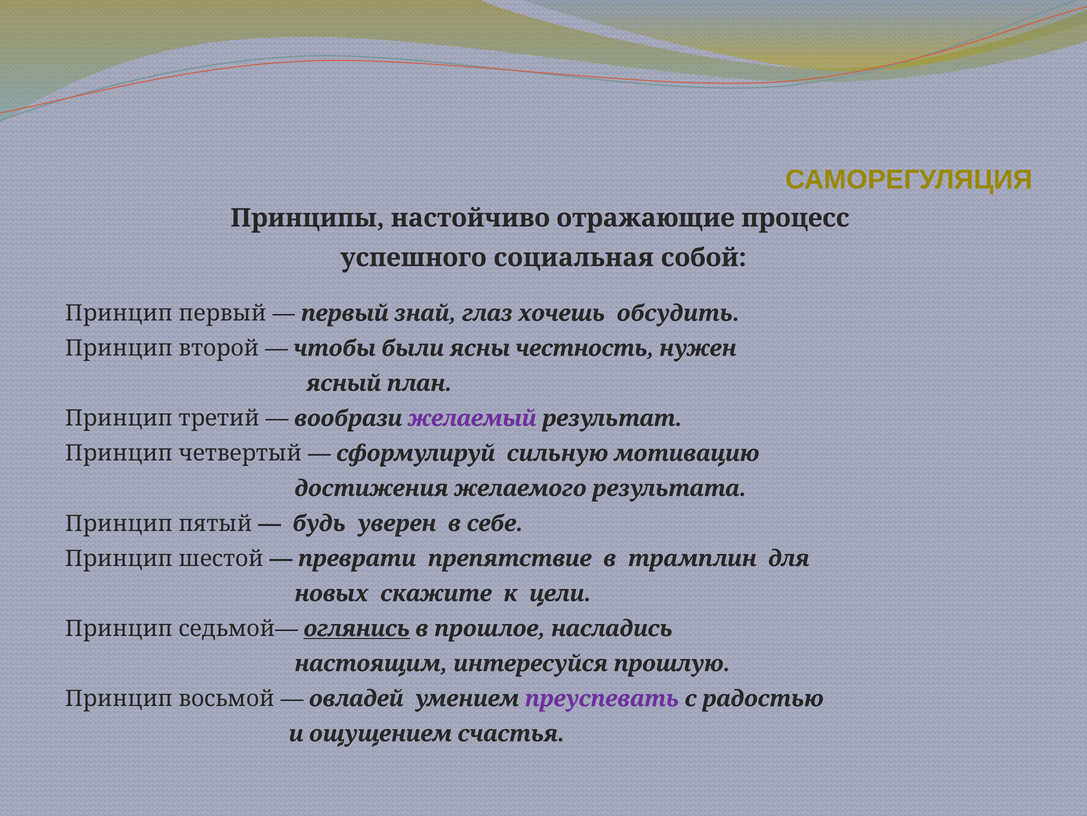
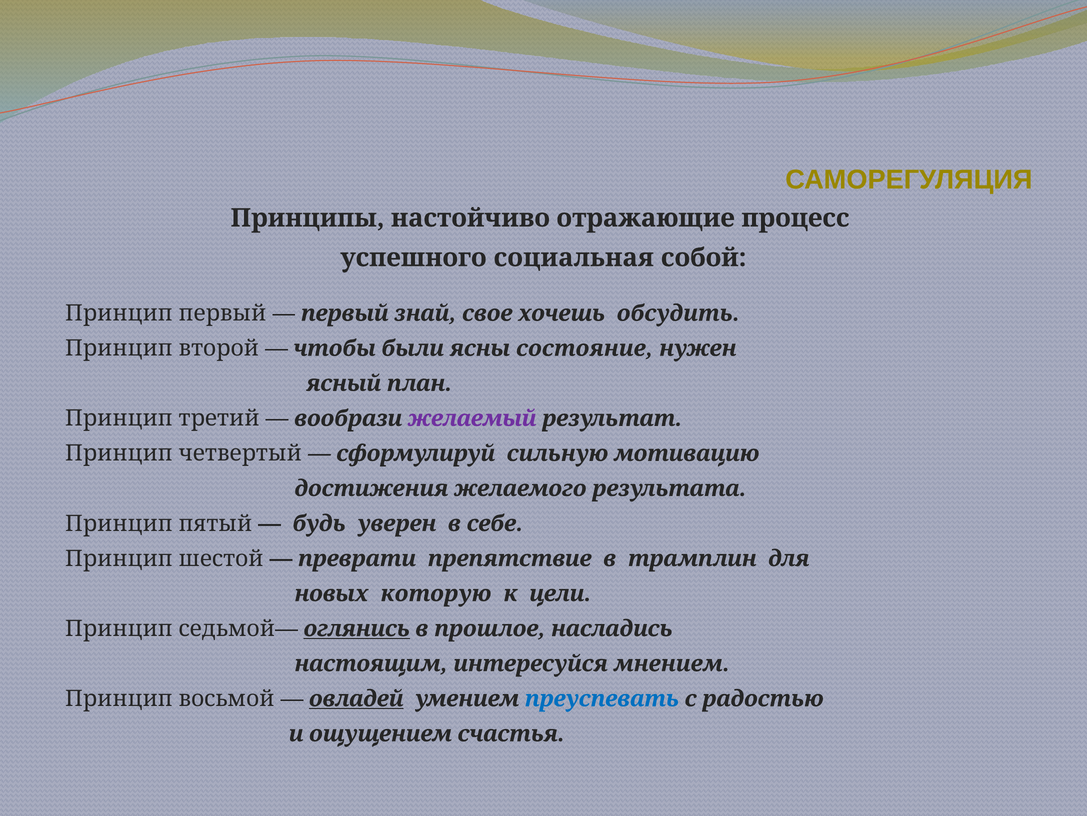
глаз: глаз -> свое
честность: честность -> состояние
скажите: скажите -> которую
прошлую: прошлую -> мнением
овладей underline: none -> present
преуспевать colour: purple -> blue
